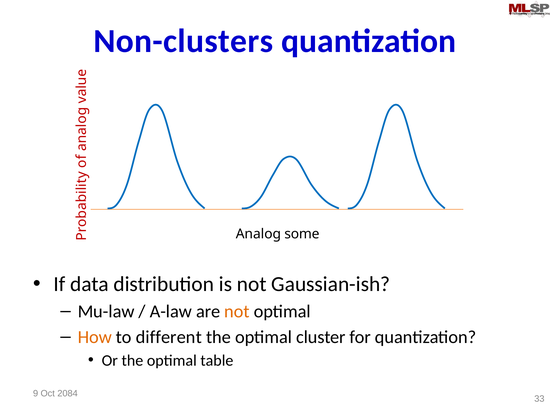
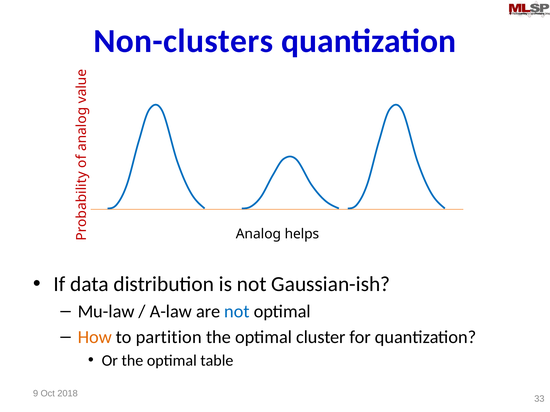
some: some -> helps
not at (237, 312) colour: orange -> blue
different: different -> partition
2084: 2084 -> 2018
